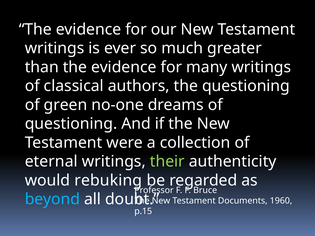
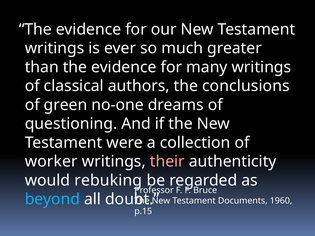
the questioning: questioning -> conclusions
eternal: eternal -> worker
their colour: light green -> pink
